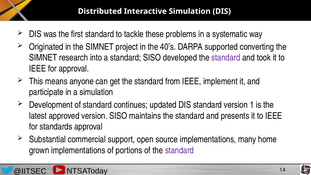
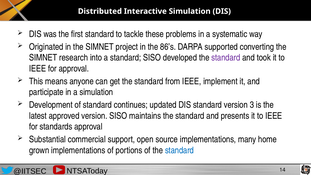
40’s: 40’s -> 86’s
1: 1 -> 3
standard at (179, 150) colour: purple -> blue
